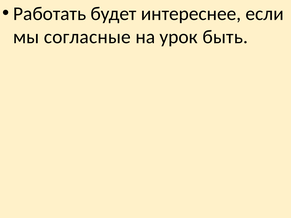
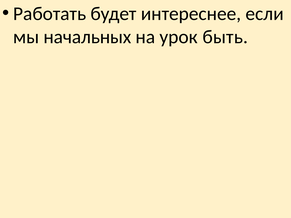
согласные: согласные -> начальных
